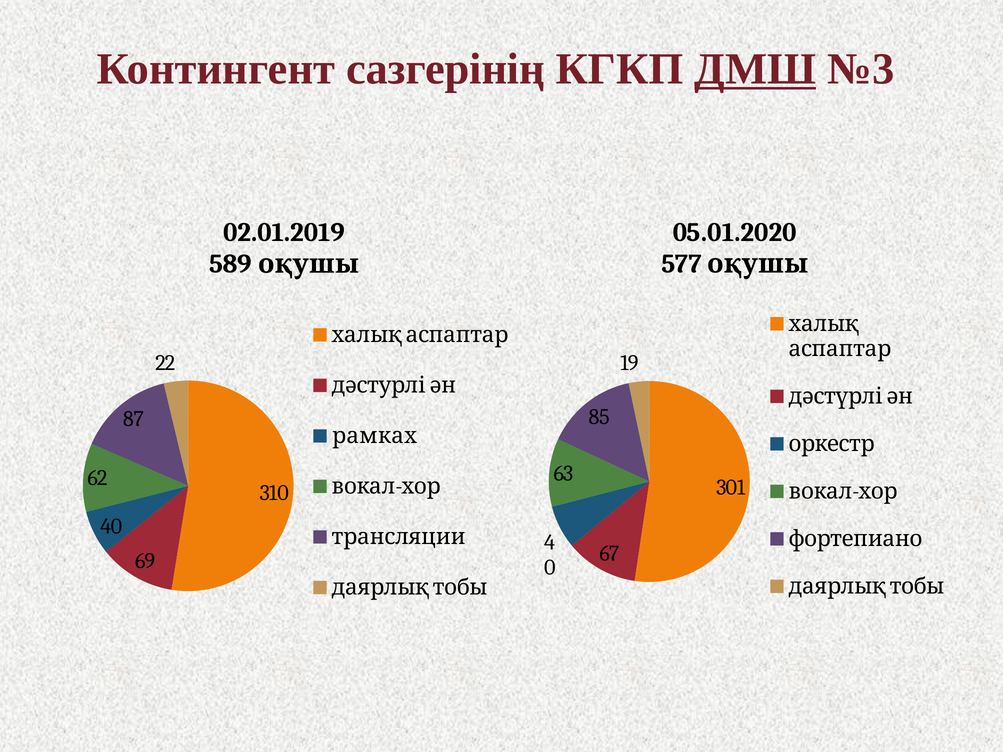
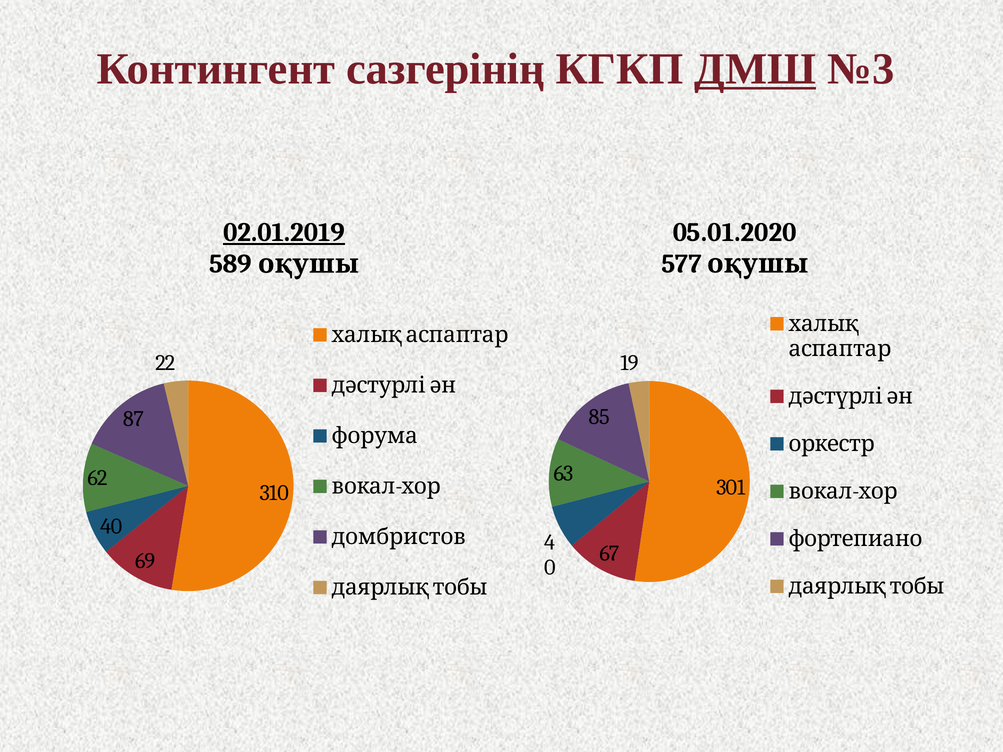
02.01.2019 underline: none -> present
рамках: рамках -> форума
трансляции: трансляции -> домбристов
